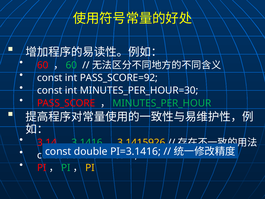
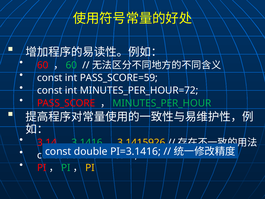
PASS_SCORE=92: PASS_SCORE=92 -> PASS_SCORE=59
MINUTES_PER_HOUR=30: MINUTES_PER_HOUR=30 -> MINUTES_PER_HOUR=72
